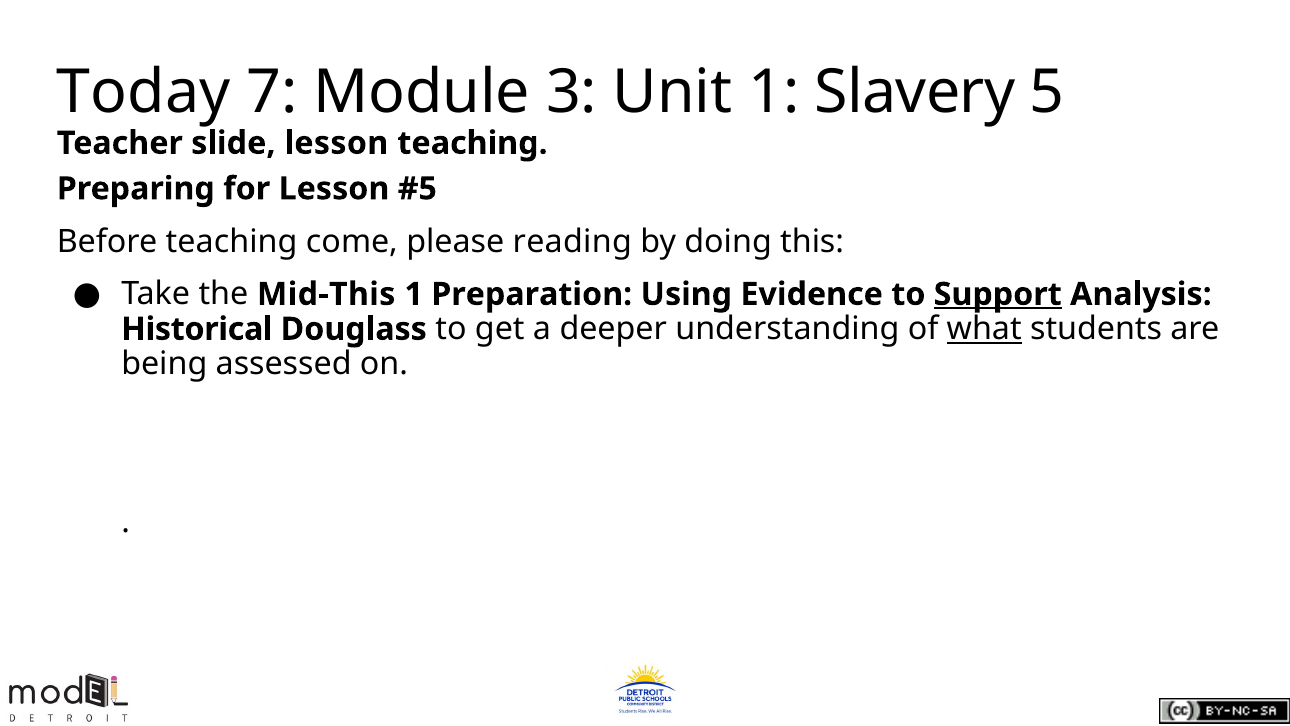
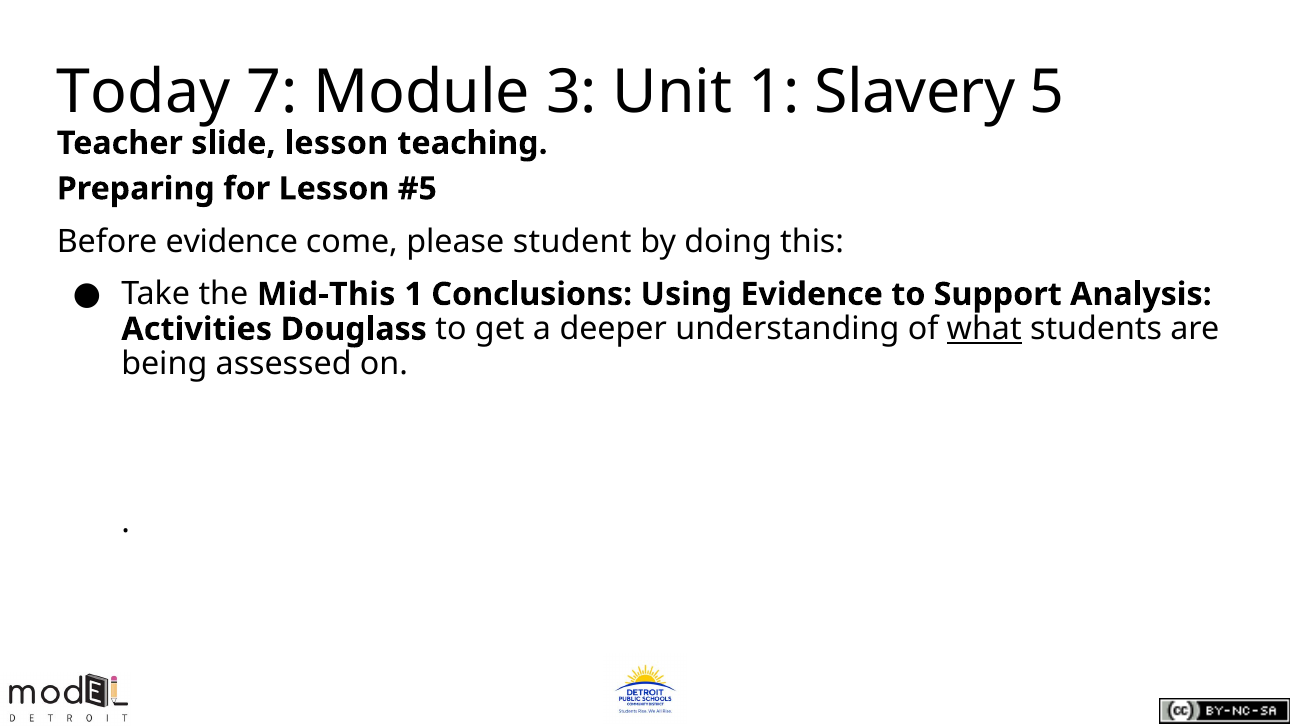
Before teaching: teaching -> evidence
reading: reading -> student
Preparation: Preparation -> Conclusions
Support underline: present -> none
Historical: Historical -> Activities
